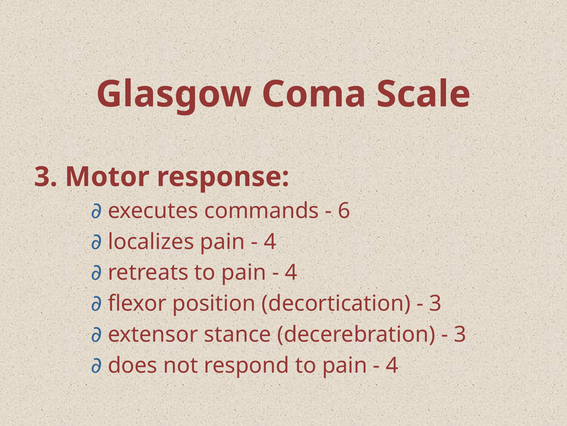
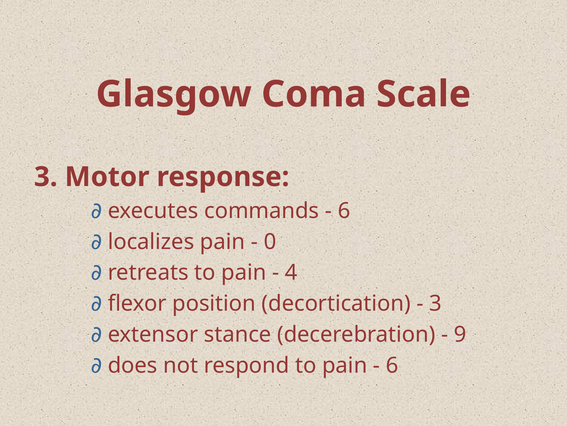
4 at (270, 241): 4 -> 0
3 at (460, 334): 3 -> 9
4 at (392, 365): 4 -> 6
